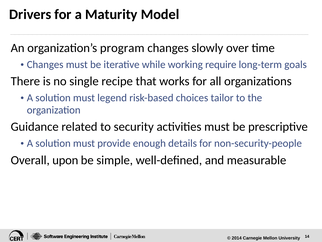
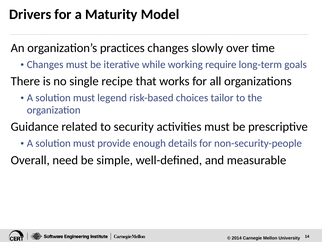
program: program -> practices
upon: upon -> need
